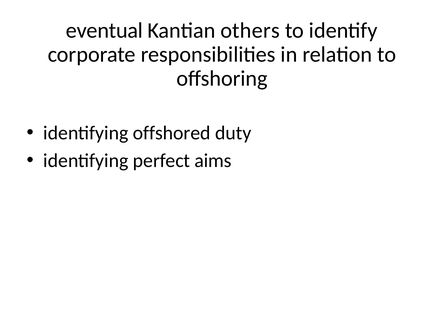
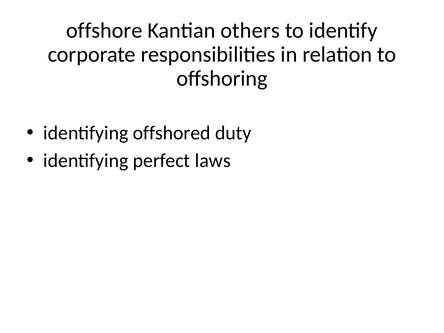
eventual: eventual -> offshore
aims: aims -> laws
